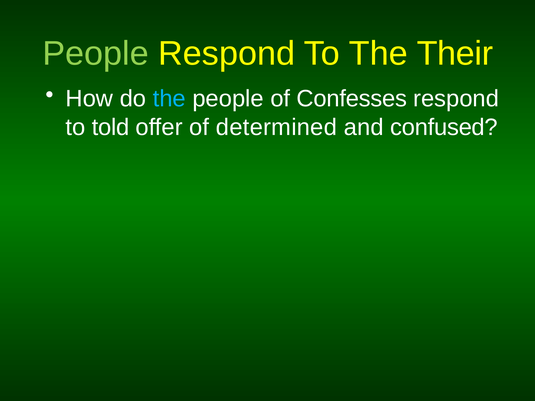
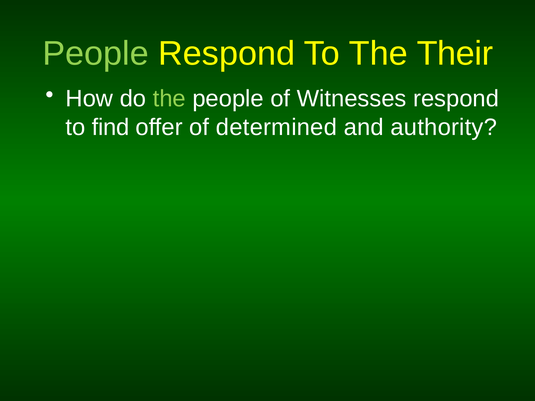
the at (169, 99) colour: light blue -> light green
Confesses: Confesses -> Witnesses
told: told -> find
confused: confused -> authority
